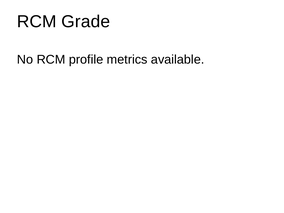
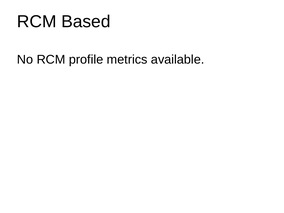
Grade: Grade -> Based
